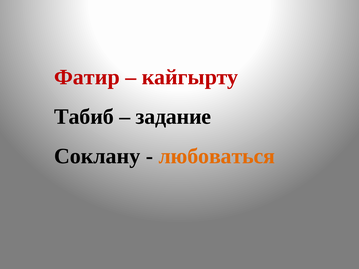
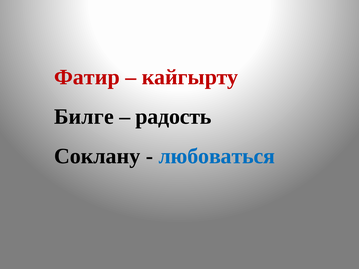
Табиб: Табиб -> Билге
задание: задание -> радость
любоваться colour: orange -> blue
